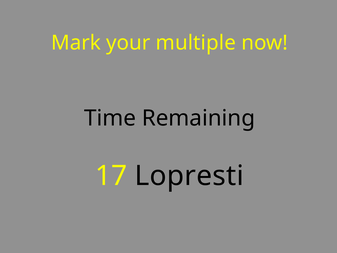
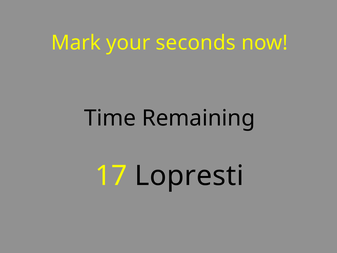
multiple: multiple -> seconds
